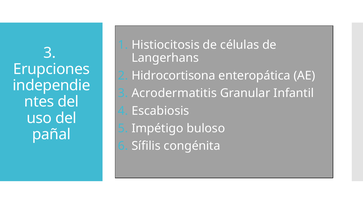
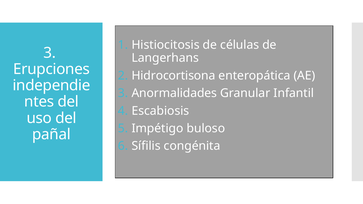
Acrodermatitis: Acrodermatitis -> Anormalidades
